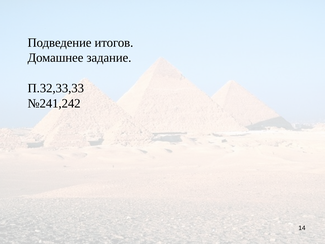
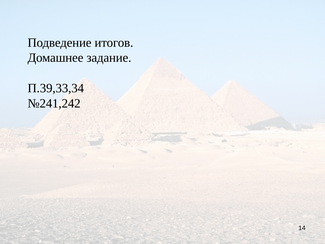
П.32,33,33: П.32,33,33 -> П.39,33,34
